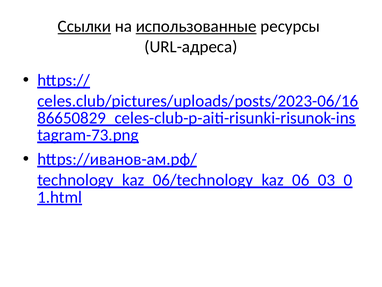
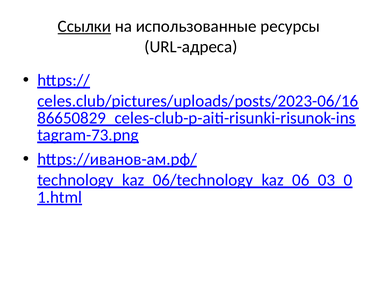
использованные underline: present -> none
